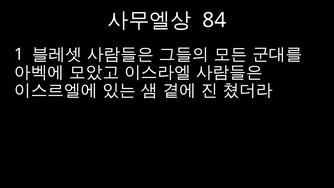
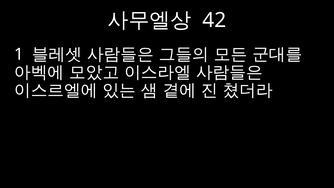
84: 84 -> 42
